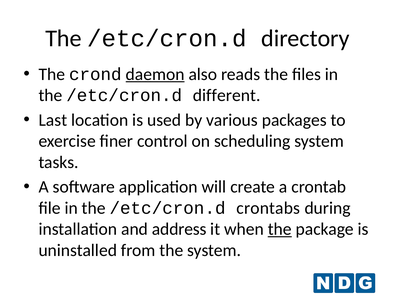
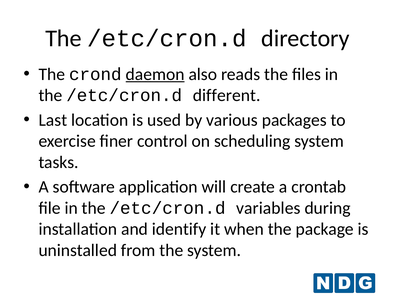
crontabs: crontabs -> variables
address: address -> identify
the at (280, 229) underline: present -> none
